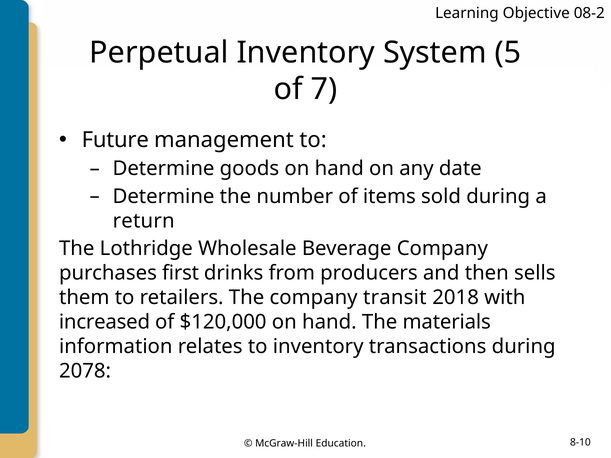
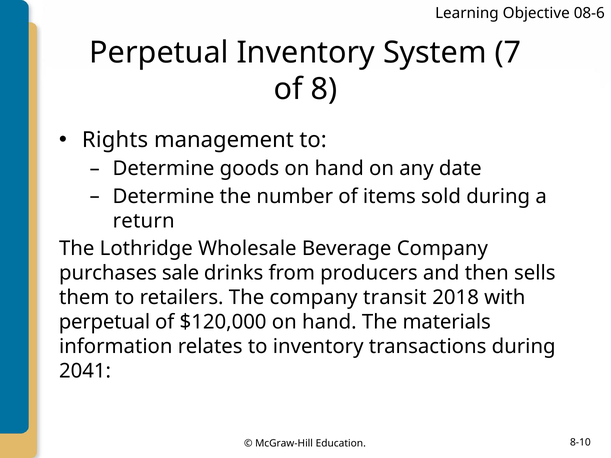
08-2: 08-2 -> 08-6
5: 5 -> 7
7: 7 -> 8
Future: Future -> Rights
first: first -> sale
increased at (105, 322): increased -> perpetual
2078: 2078 -> 2041
